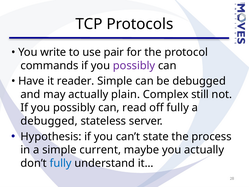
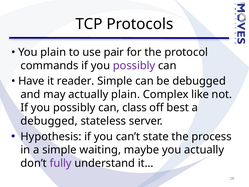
You write: write -> plain
still: still -> like
read: read -> class
off fully: fully -> best
current: current -> waiting
fully at (61, 163) colour: blue -> purple
